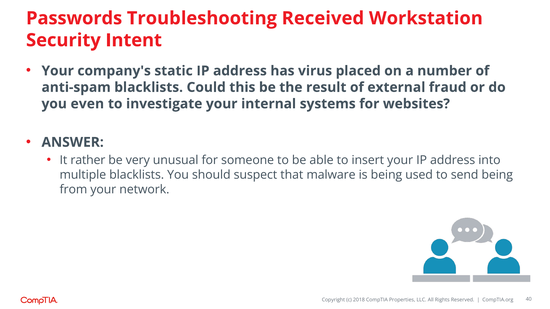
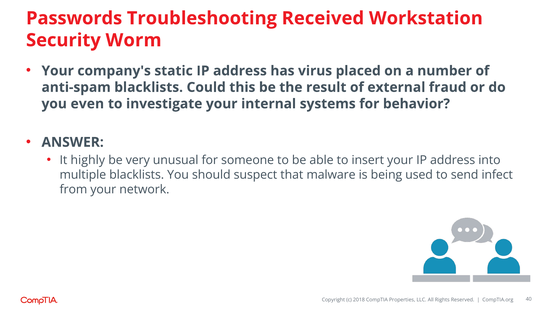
Intent: Intent -> Worm
websites: websites -> behavior
rather: rather -> highly
send being: being -> infect
